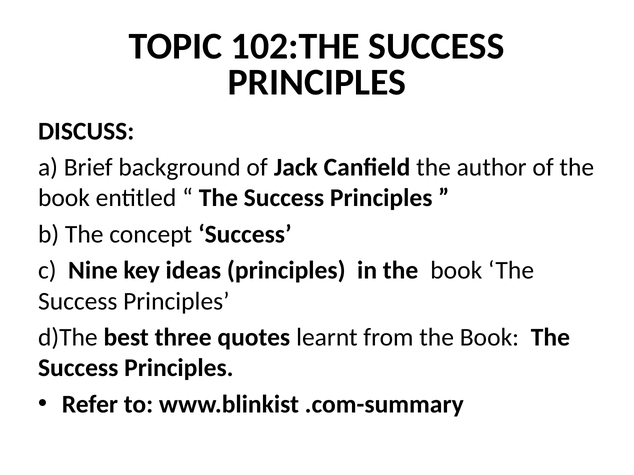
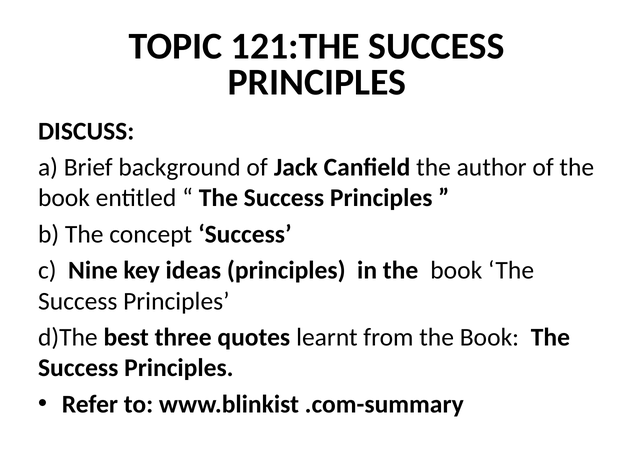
102:THE: 102:THE -> 121:THE
